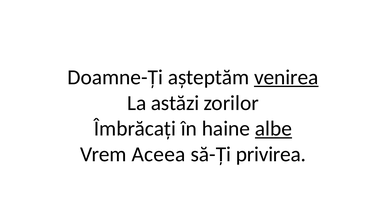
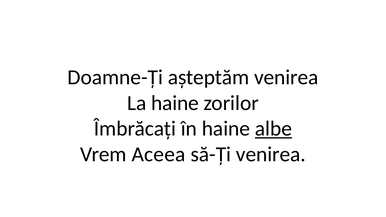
venirea at (286, 77) underline: present -> none
La astăzi: astăzi -> haine
să-Ți privirea: privirea -> venirea
